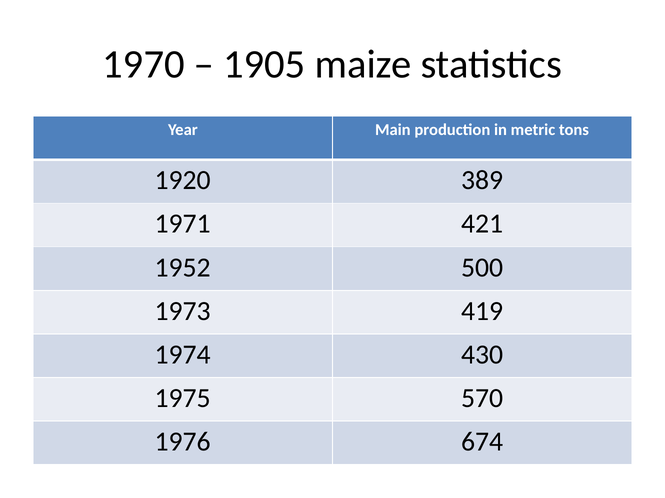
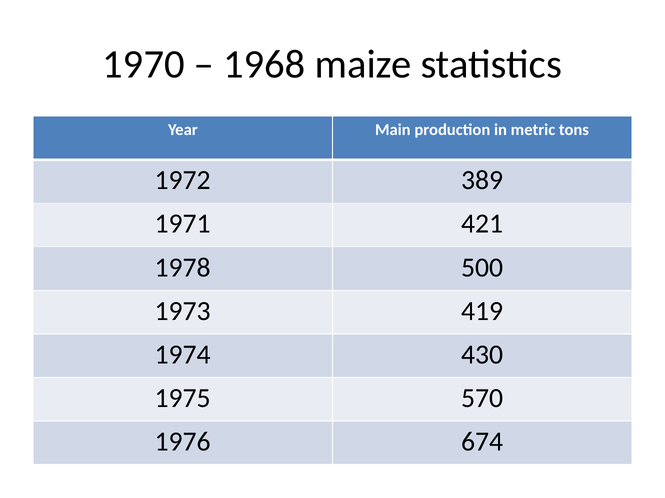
1905: 1905 -> 1968
1920: 1920 -> 1972
1952: 1952 -> 1978
